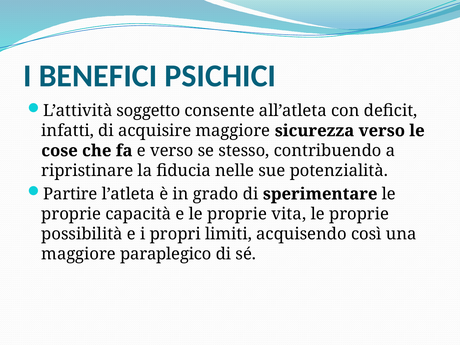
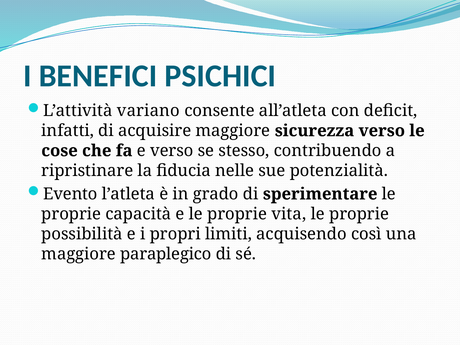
soggetto: soggetto -> variano
Partire: Partire -> Evento
